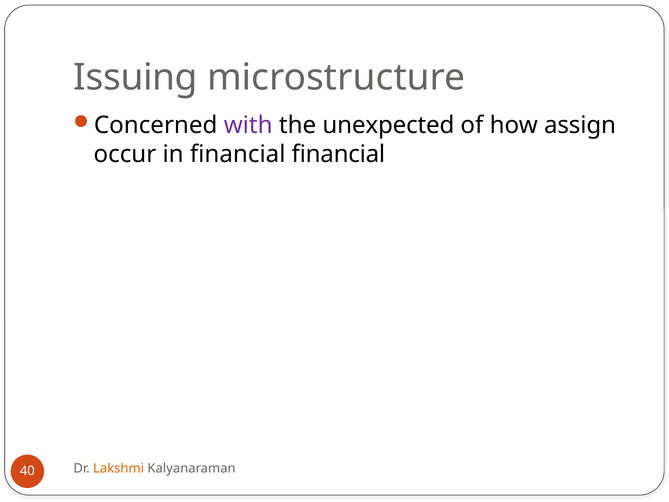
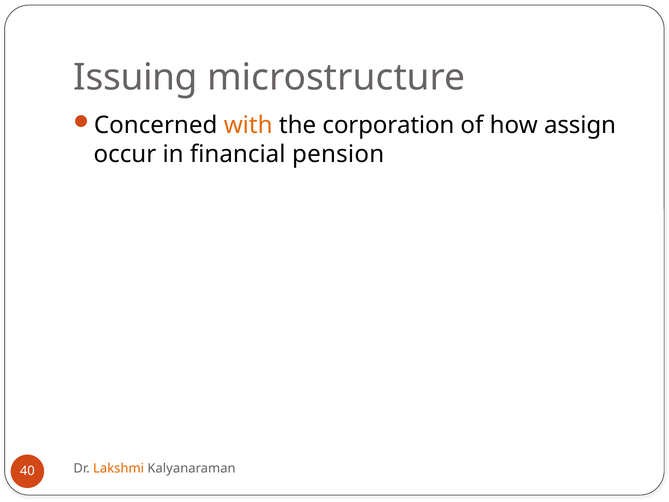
with colour: purple -> orange
unexpected: unexpected -> corporation
financial financial: financial -> pension
